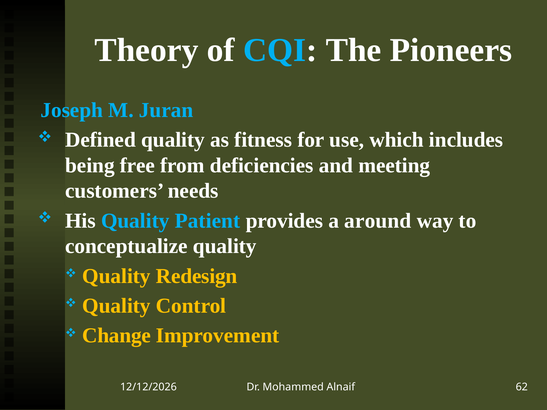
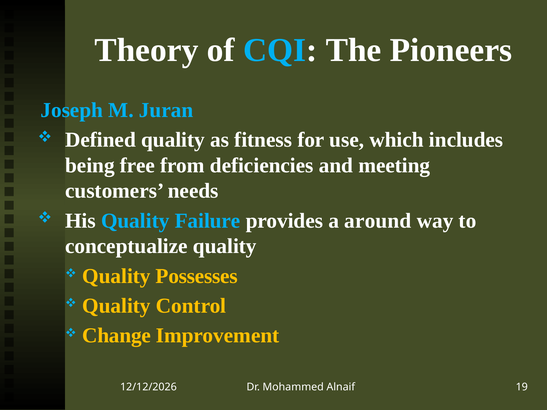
Patient: Patient -> Failure
Redesign: Redesign -> Possesses
62: 62 -> 19
